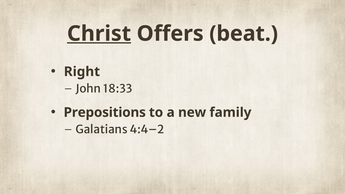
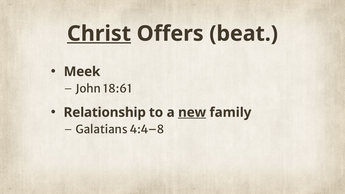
Right: Right -> Meek
18:33: 18:33 -> 18:61
Prepositions: Prepositions -> Relationship
new underline: none -> present
4:4–2: 4:4–2 -> 4:4–8
